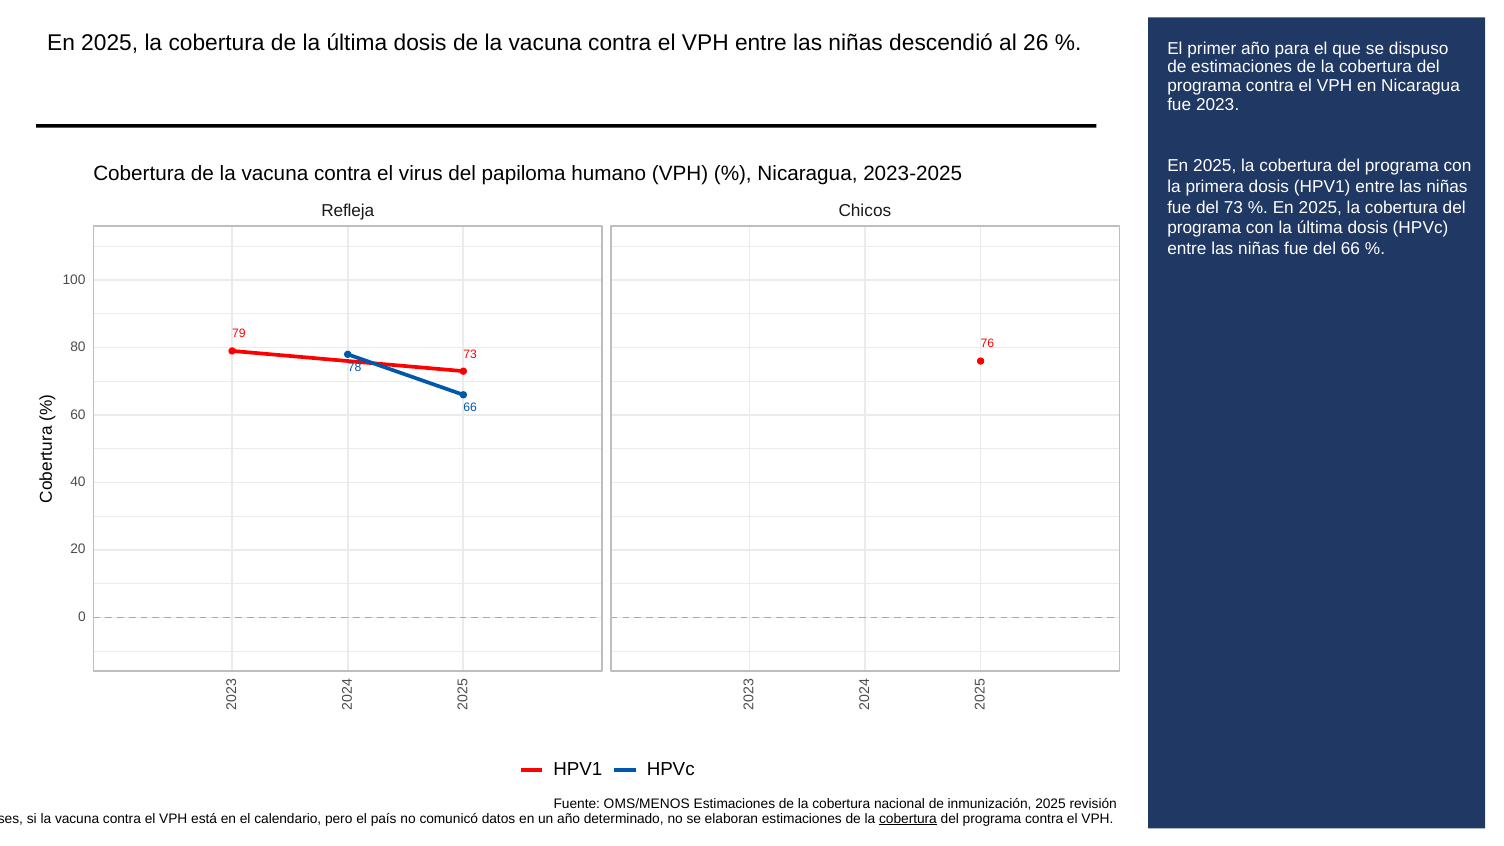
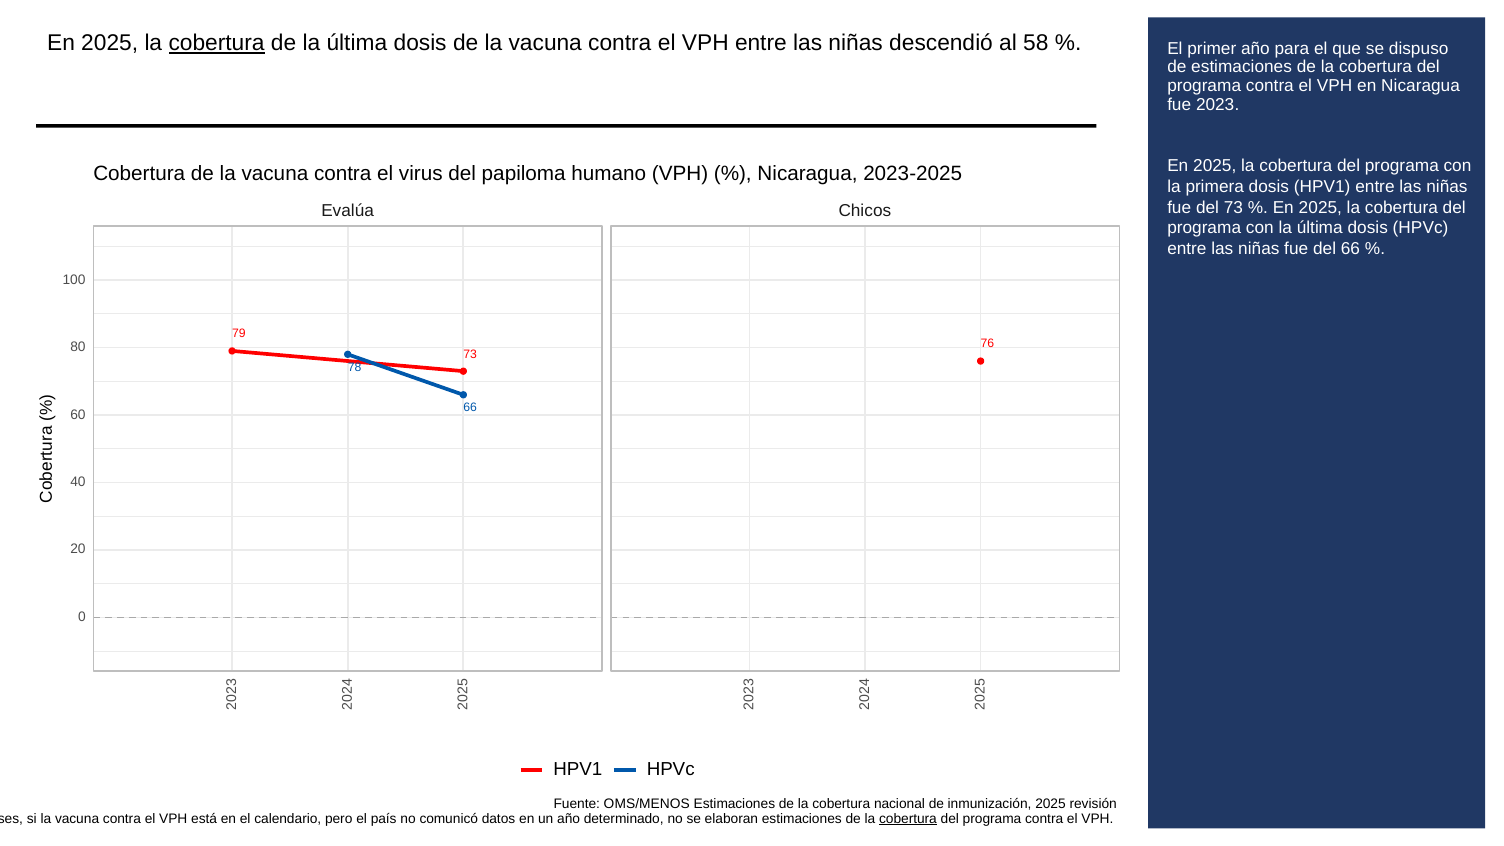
cobertura at (217, 43) underline: none -> present
26: 26 -> 58
Refleja: Refleja -> Evalúa
